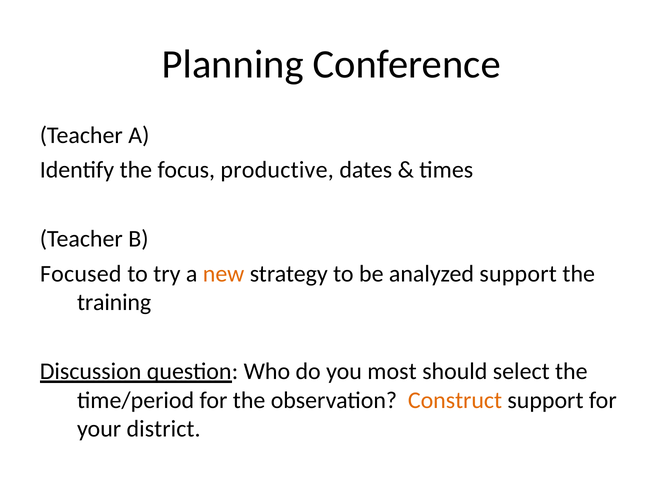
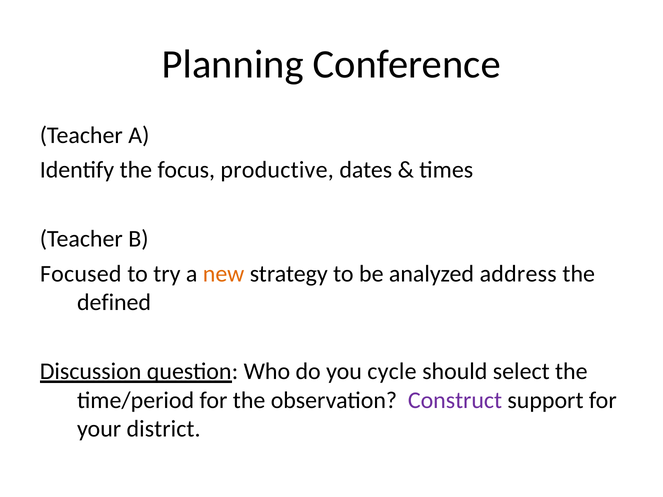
analyzed support: support -> address
training: training -> defined
most: most -> cycle
Construct colour: orange -> purple
